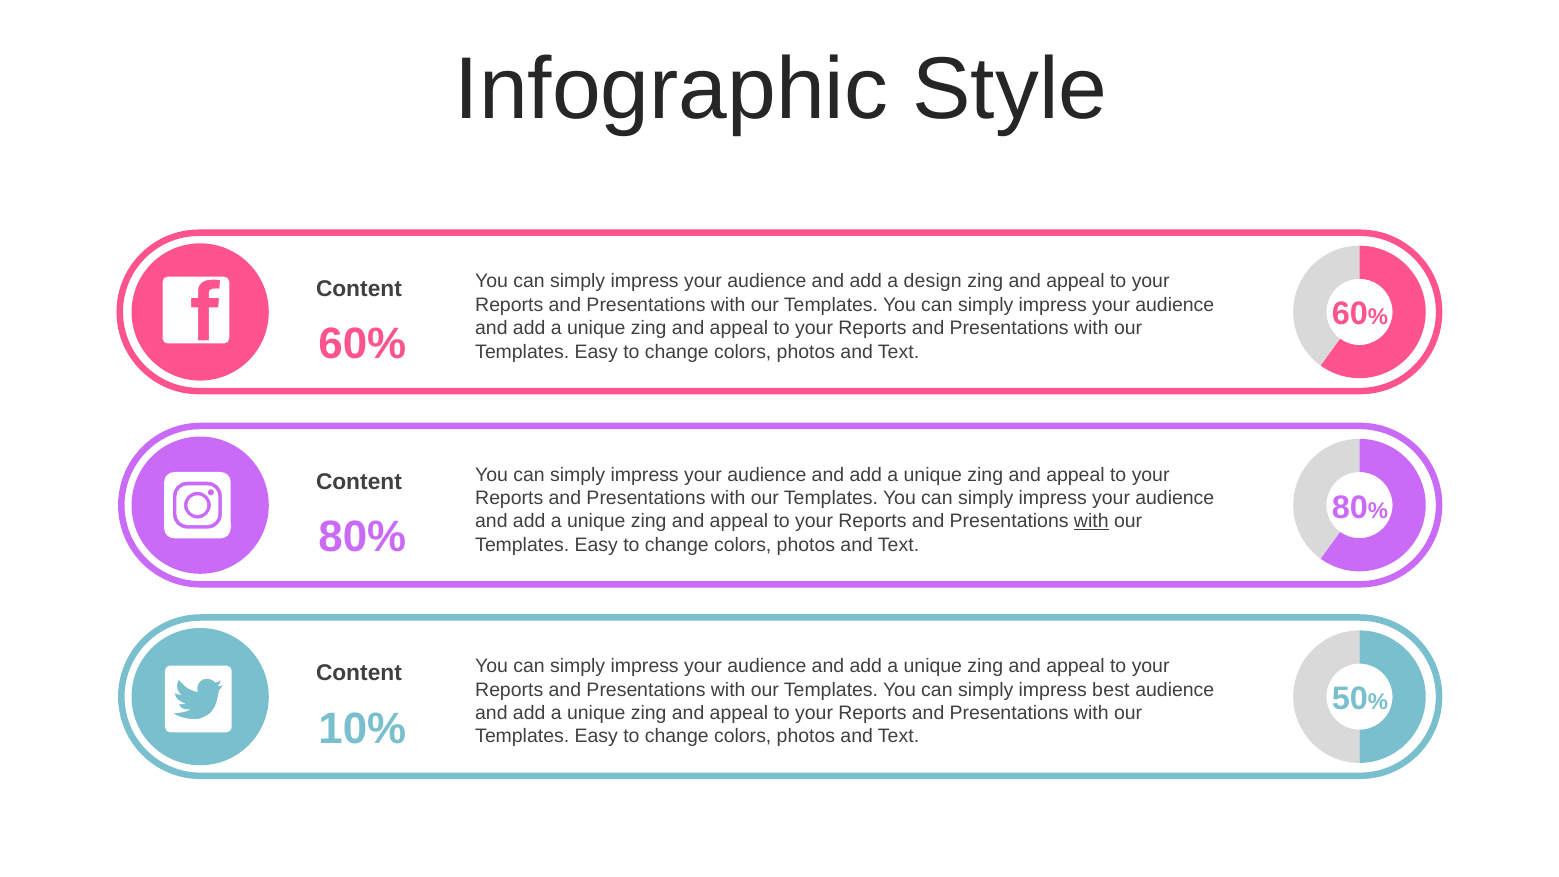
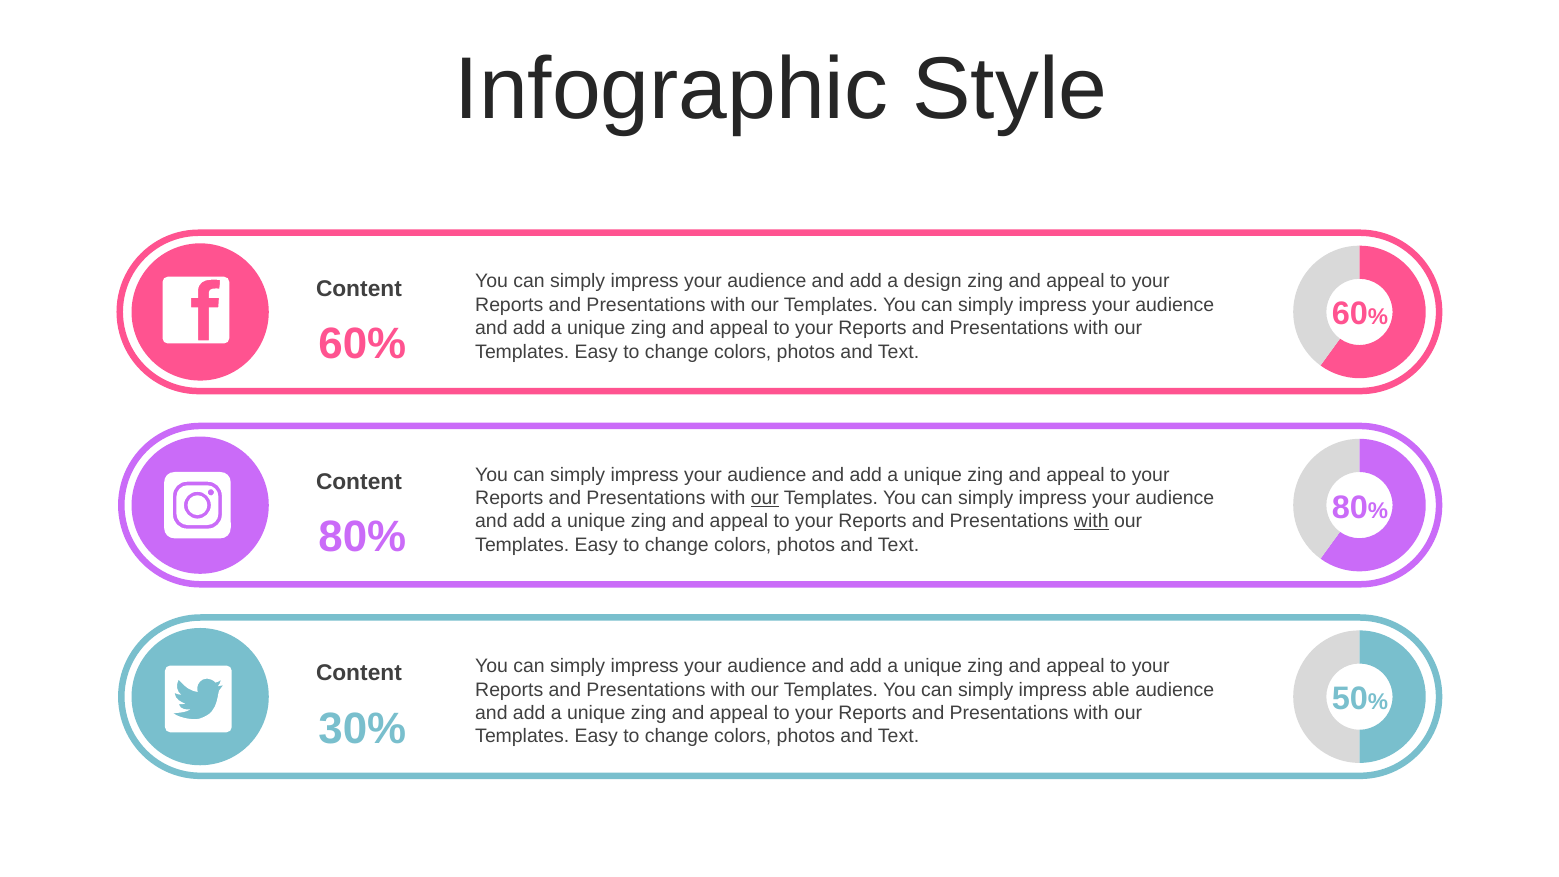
our at (765, 498) underline: none -> present
best: best -> able
10%: 10% -> 30%
